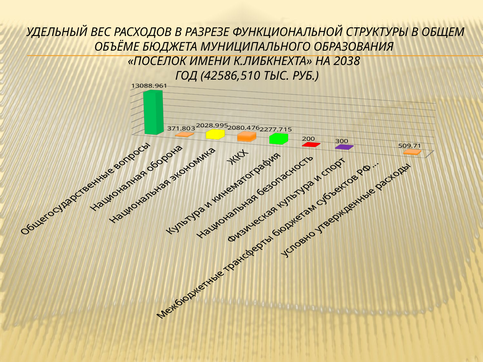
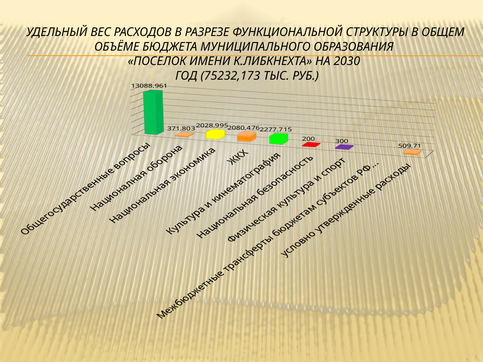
2038: 2038 -> 2030
42586,510: 42586,510 -> 75232,173
